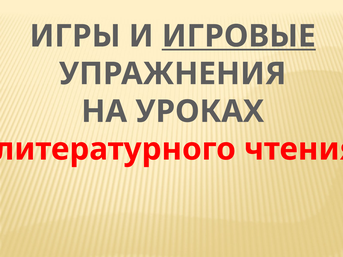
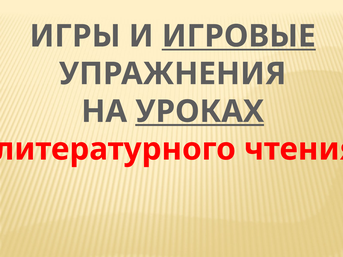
УРОКАХ underline: none -> present
